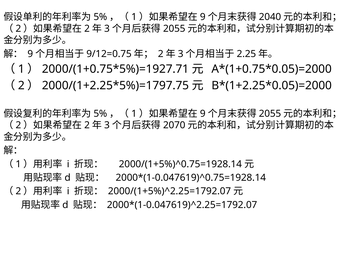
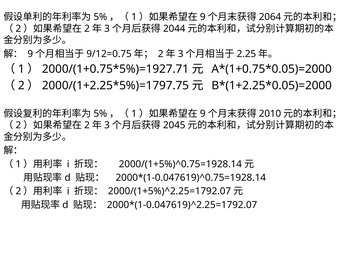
2040: 2040 -> 2064
2055 at (174, 29): 2055 -> 2044
2055 at (270, 114): 2055 -> 2010
2070: 2070 -> 2045
